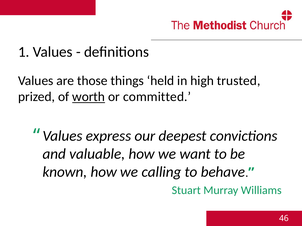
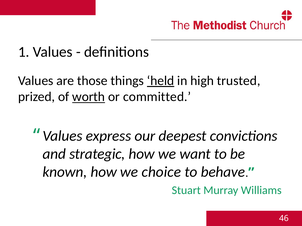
held underline: none -> present
valuable: valuable -> strategic
calling: calling -> choice
